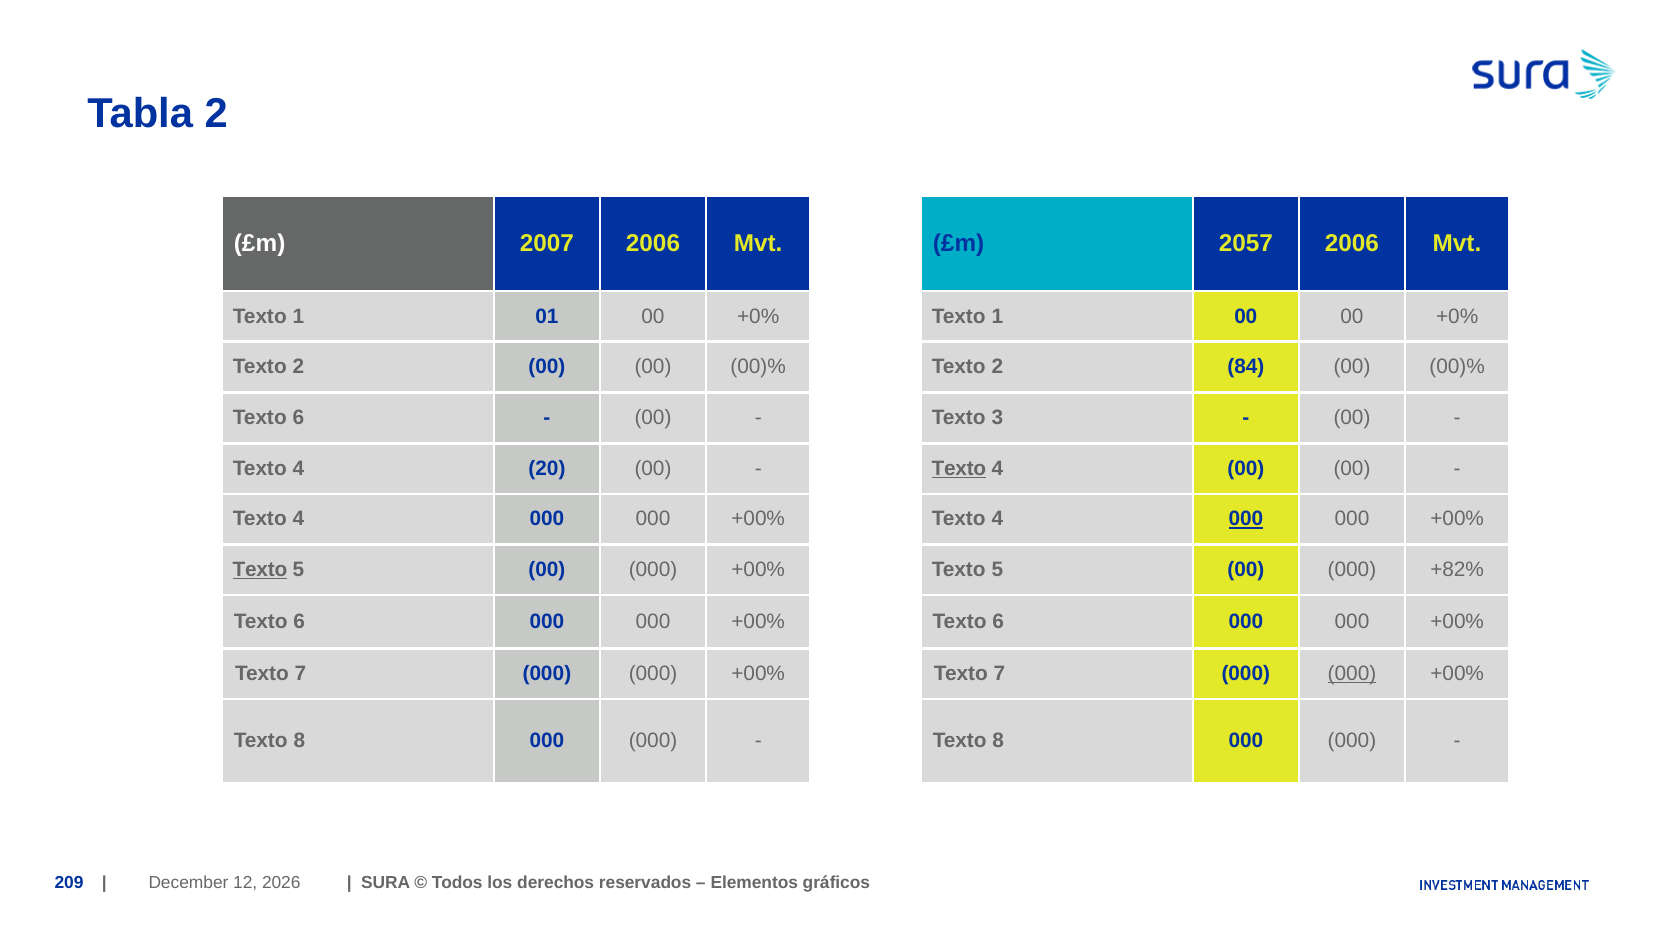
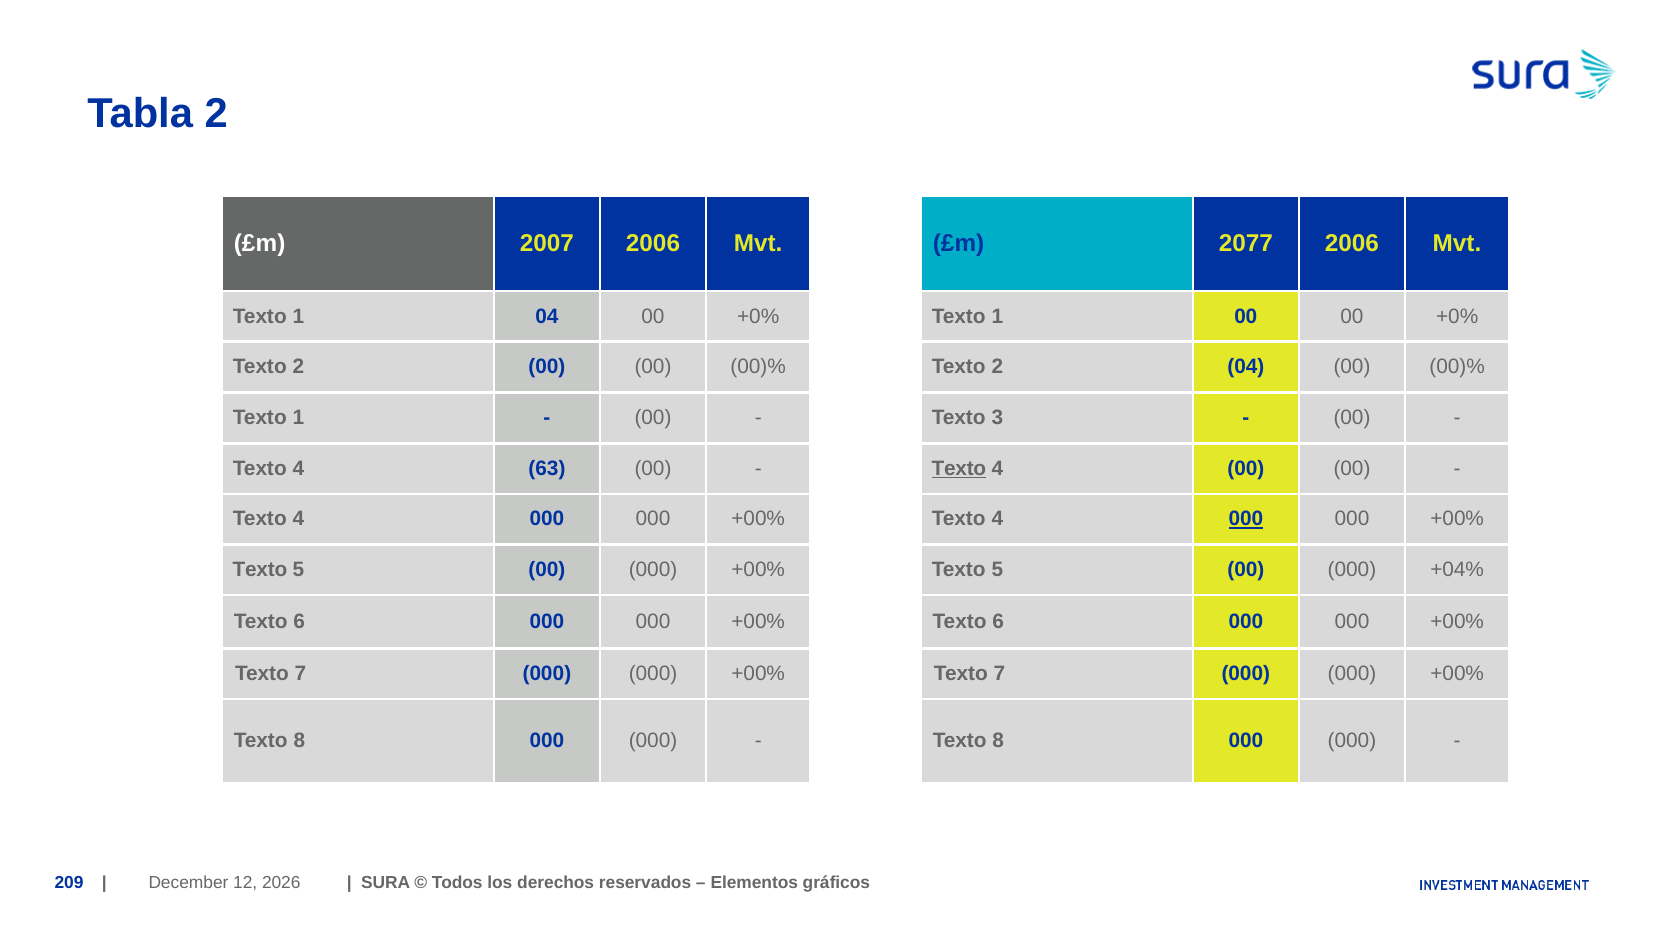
2057: 2057 -> 2077
1 01: 01 -> 04
2 84: 84 -> 04
6 at (298, 418): 6 -> 1
20: 20 -> 63
Texto at (260, 569) underline: present -> none
+82%: +82% -> +04%
000 at (1352, 674) underline: present -> none
